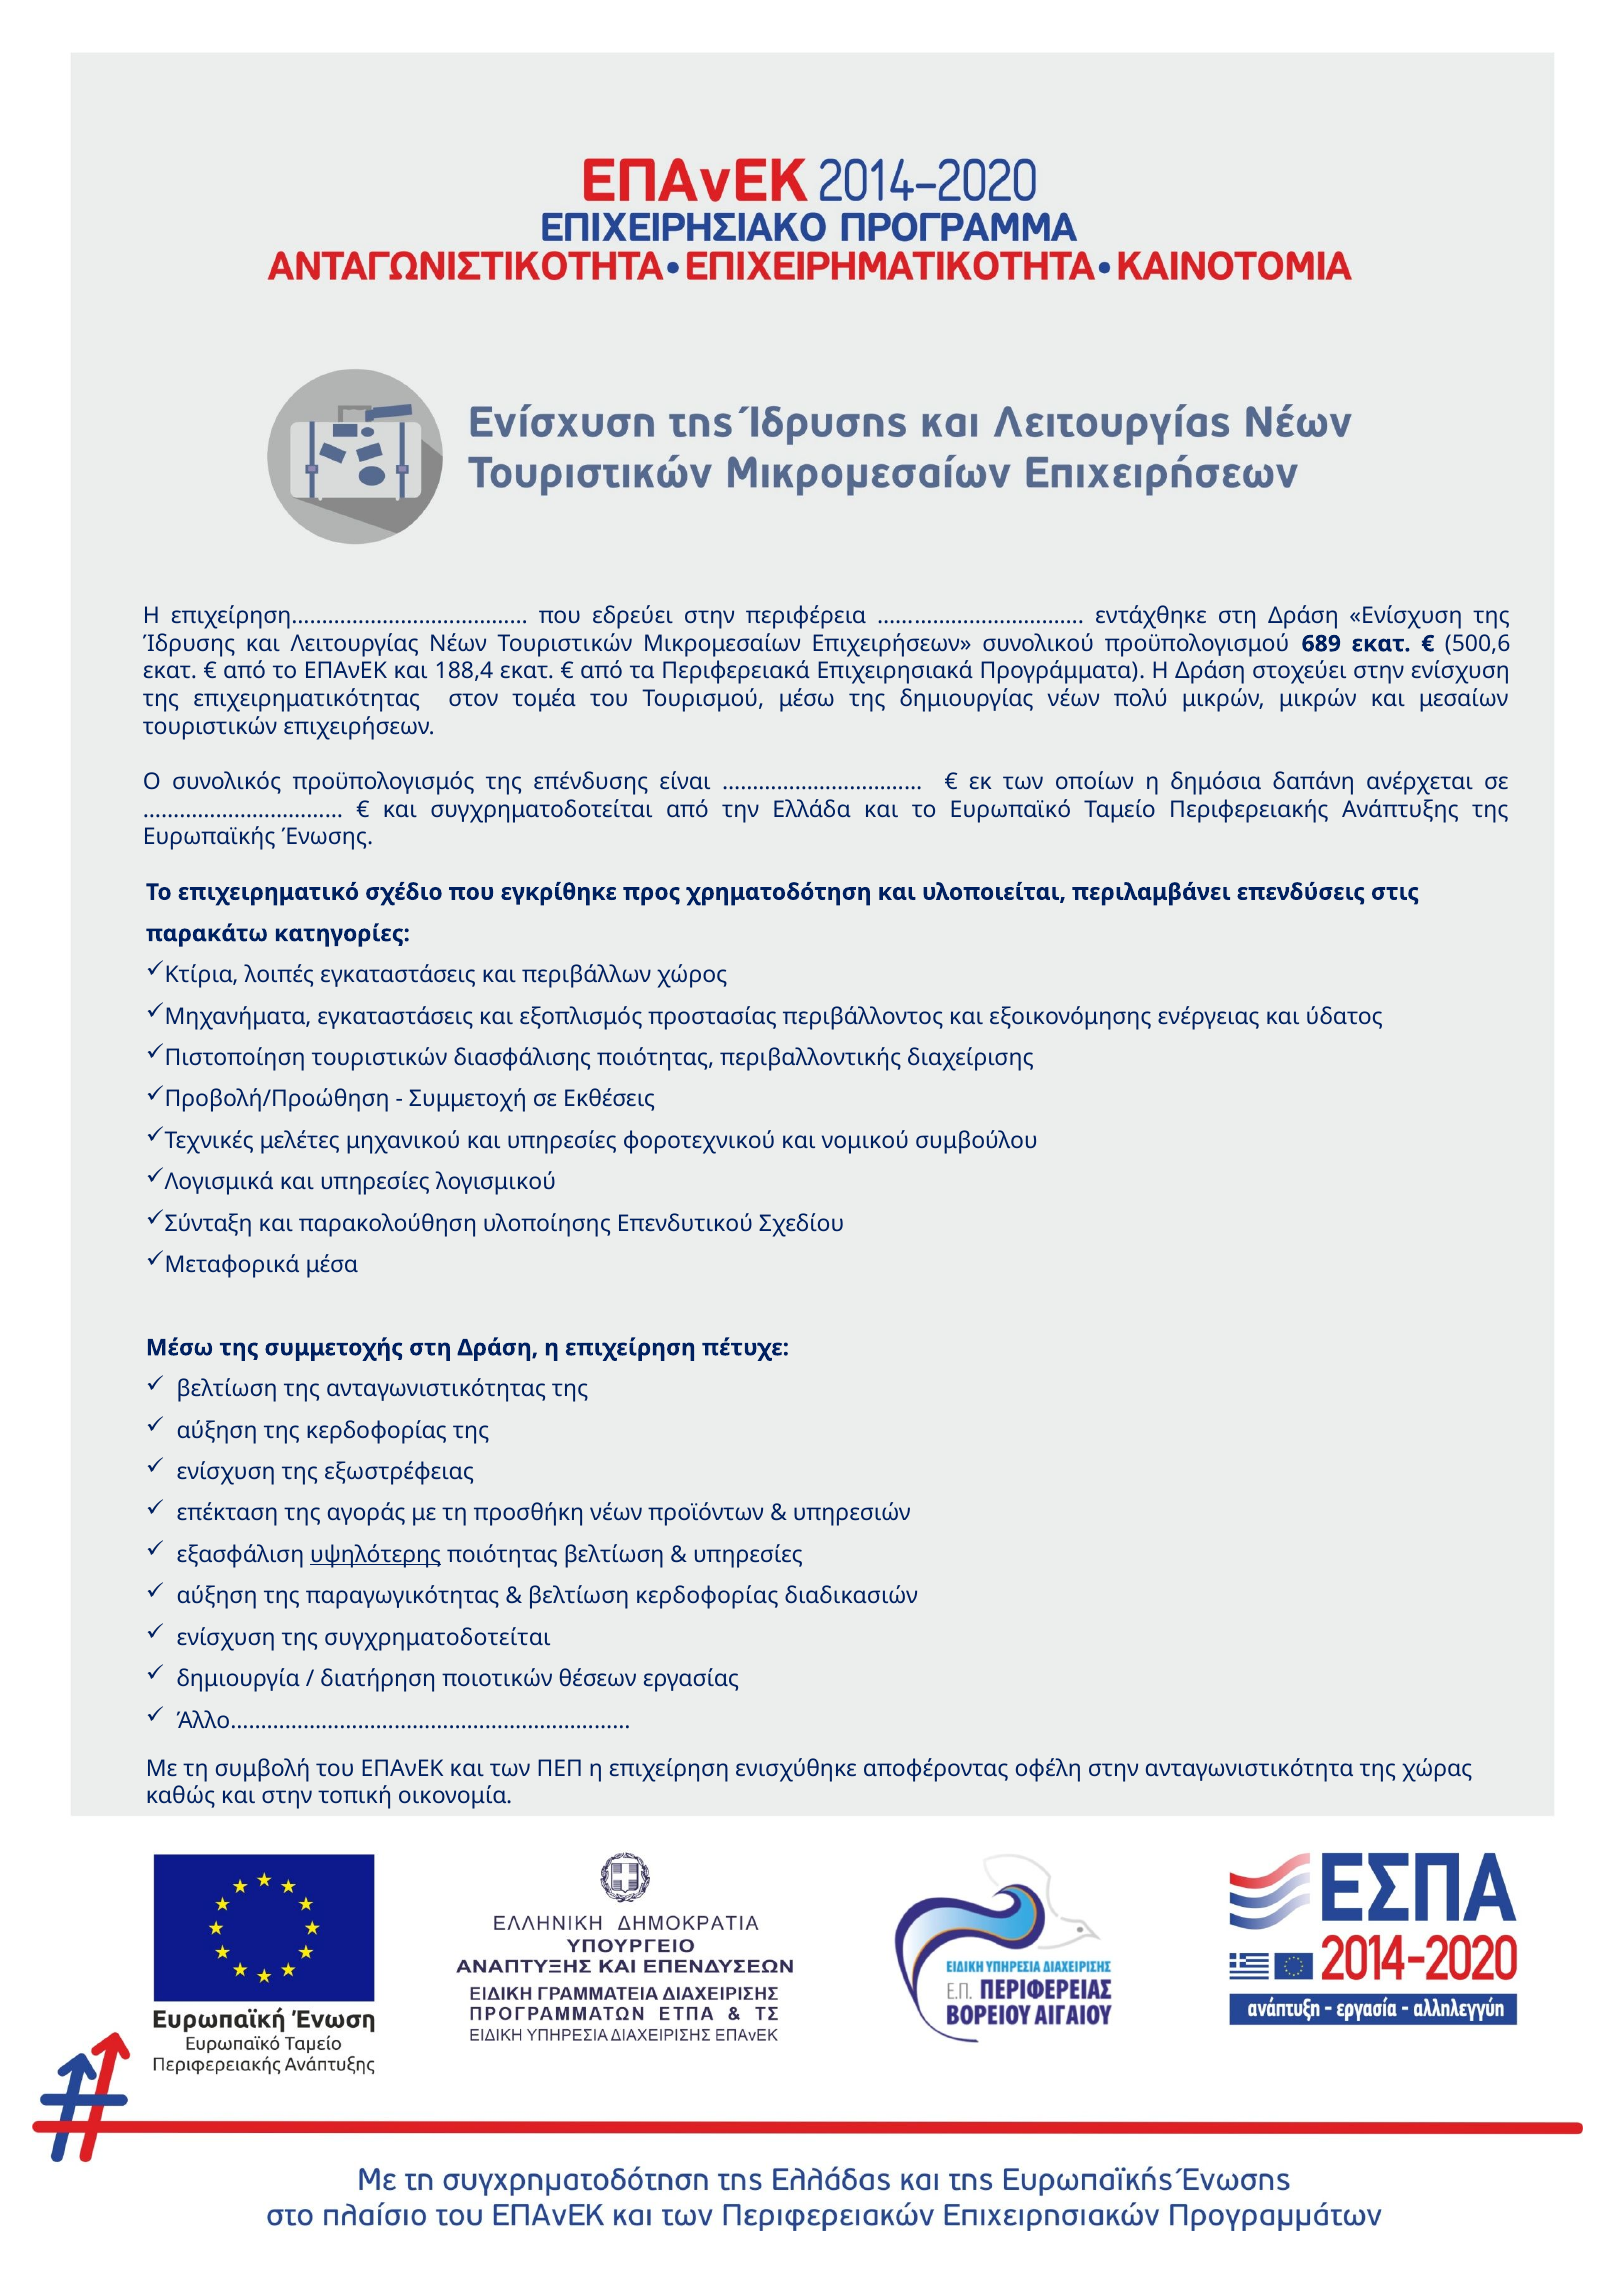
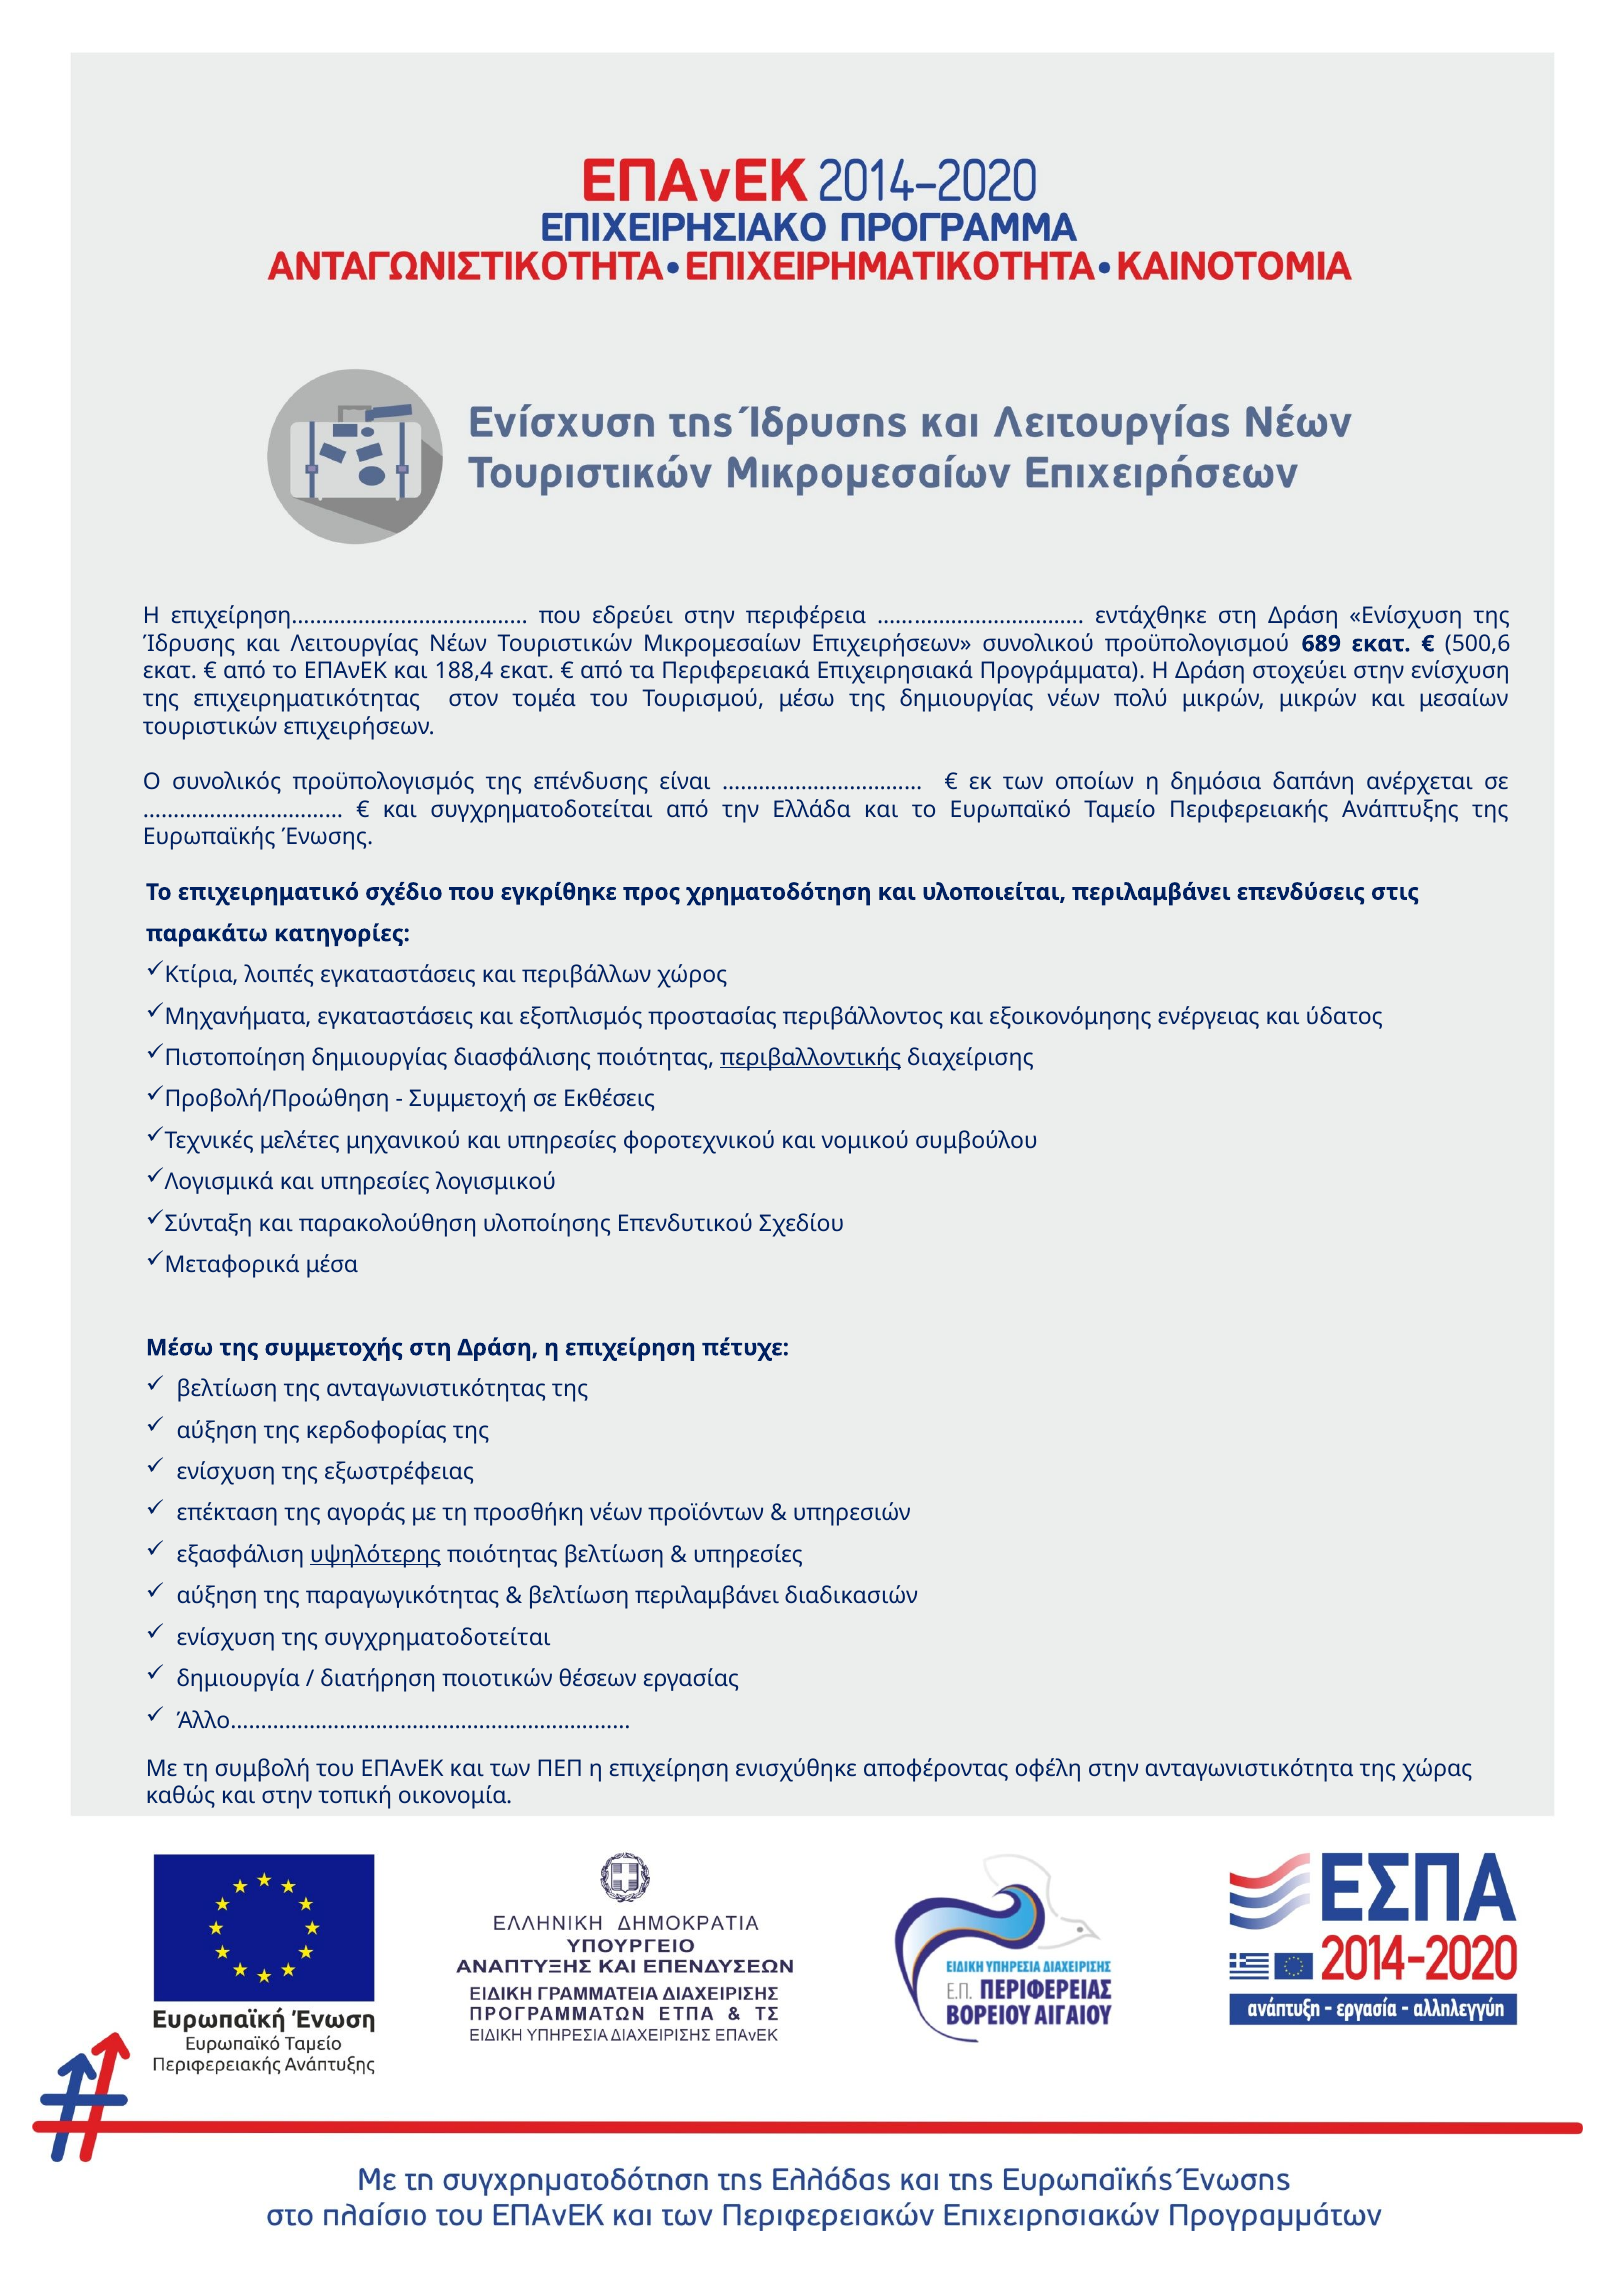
Πιστοποίηση τουριστικών: τουριστικών -> δημιουργίας
περιβαλλοντικής underline: none -> present
βελτίωση κερδοφορίας: κερδοφορίας -> περιλαμβάνει
